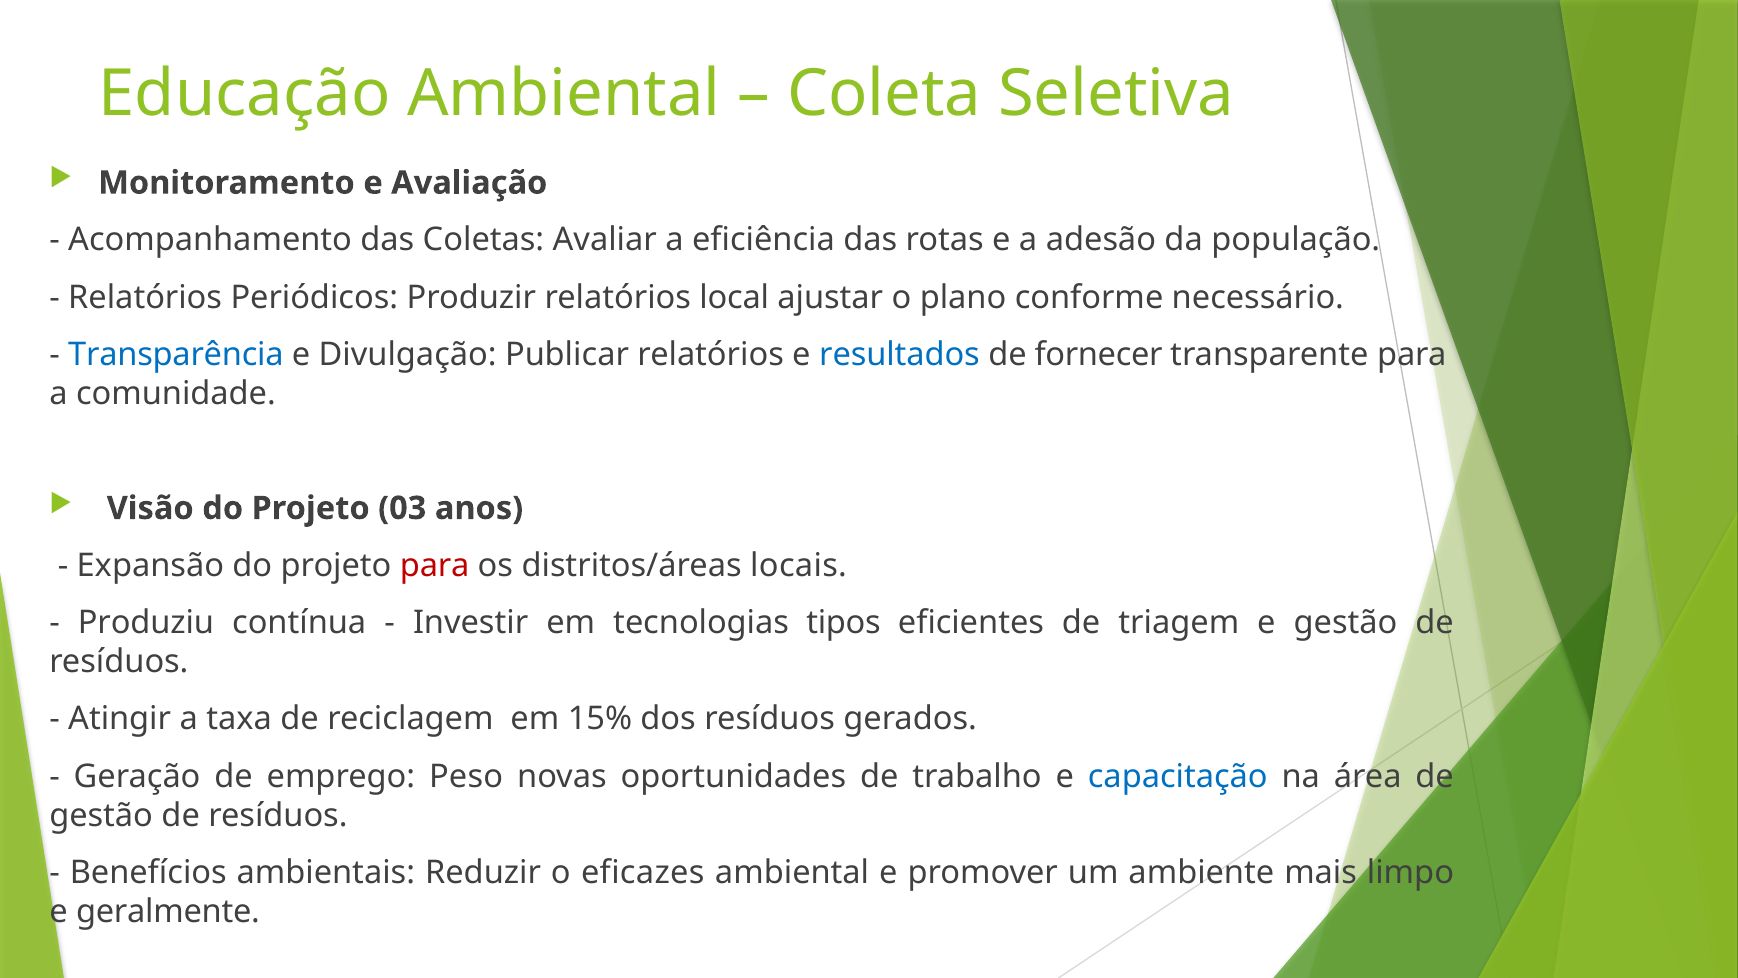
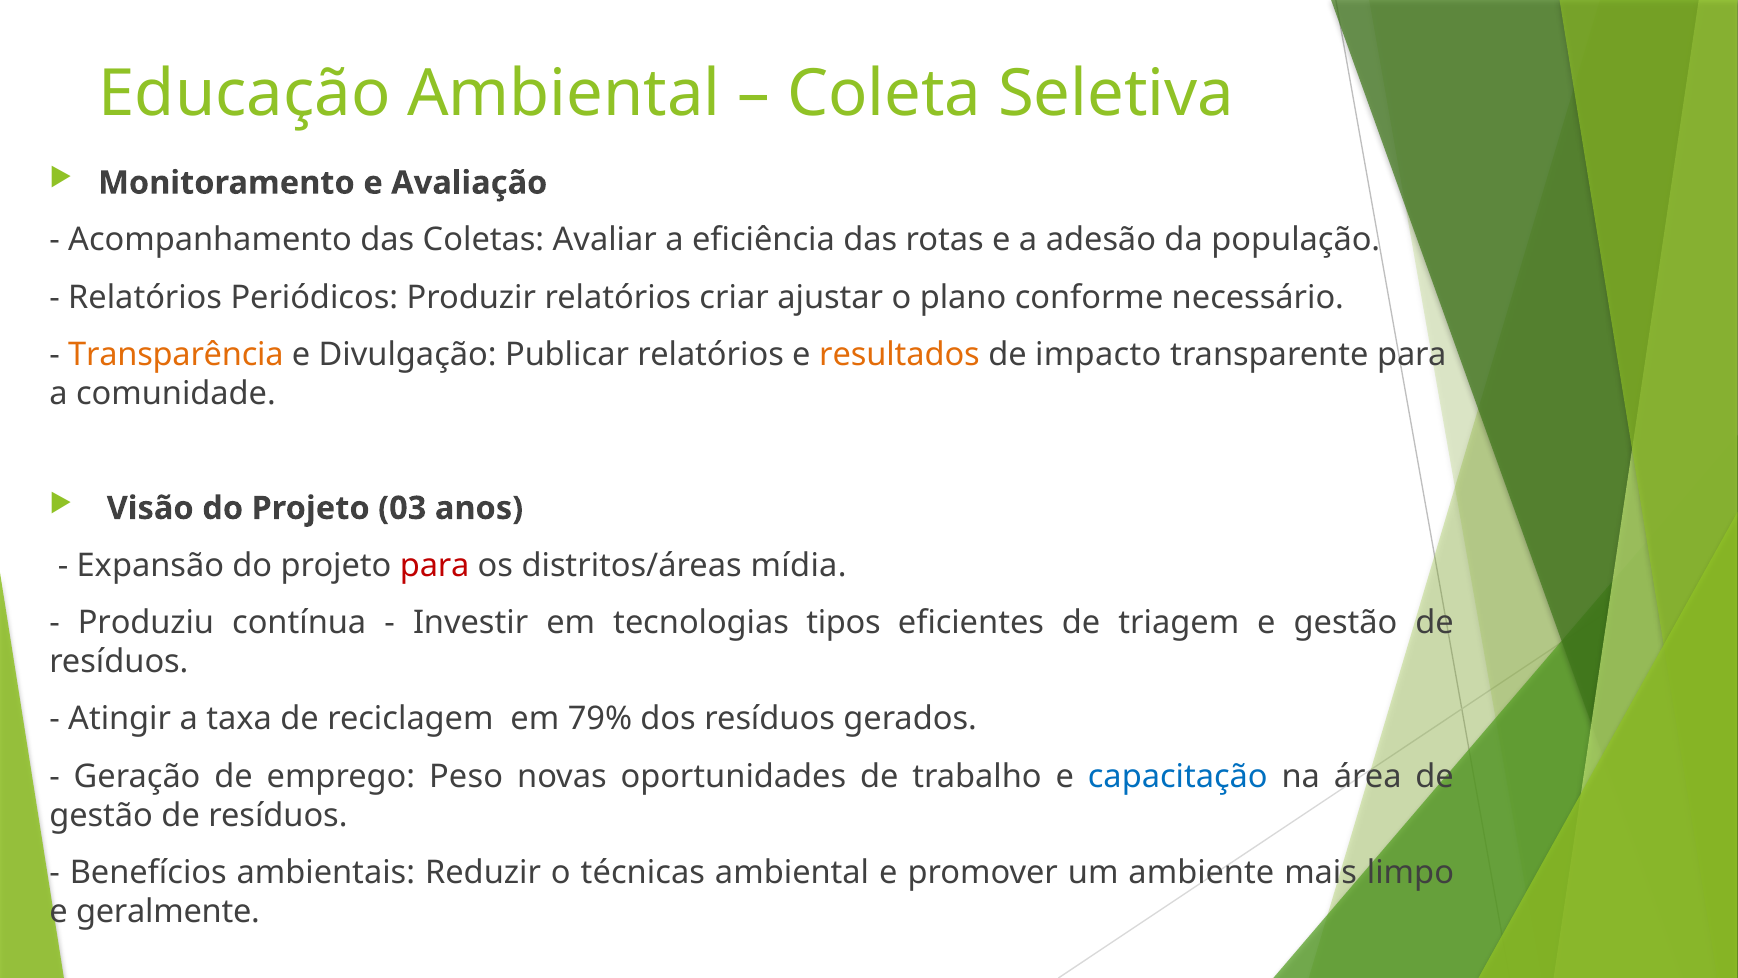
local: local -> criar
Transparência colour: blue -> orange
resultados colour: blue -> orange
fornecer: fornecer -> impacto
locais: locais -> mídia
15%: 15% -> 79%
eficazes: eficazes -> técnicas
